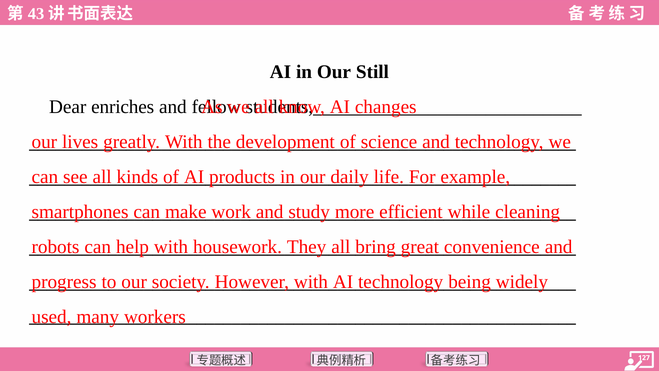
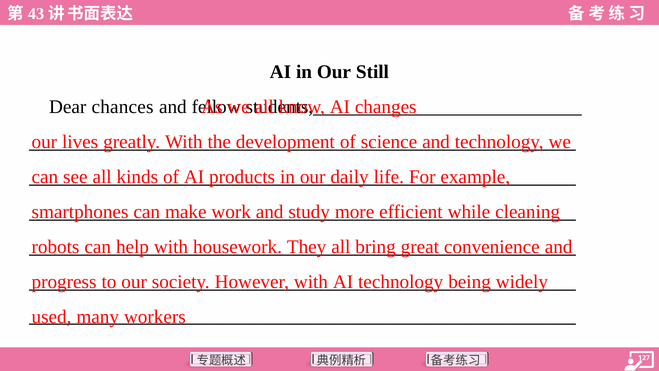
enriches: enriches -> chances
